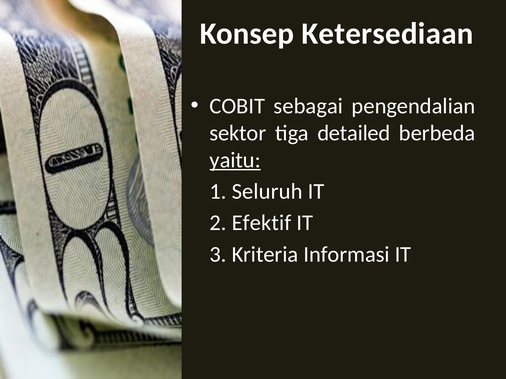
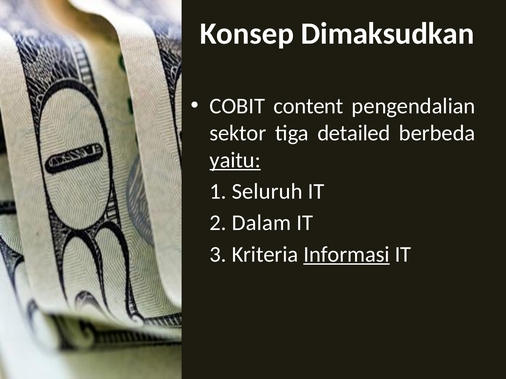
Ketersediaan: Ketersediaan -> Dimaksudkan
sebagai: sebagai -> content
Efektif: Efektif -> Dalam
Informasi underline: none -> present
